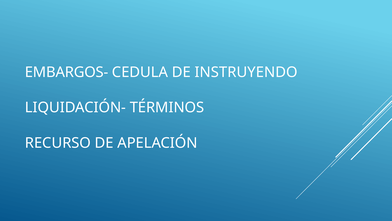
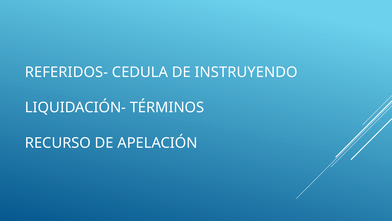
EMBARGOS-: EMBARGOS- -> REFERIDOS-
